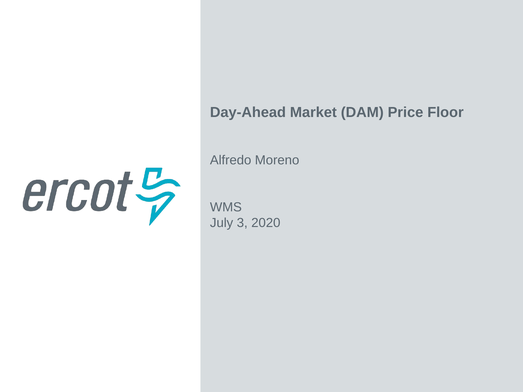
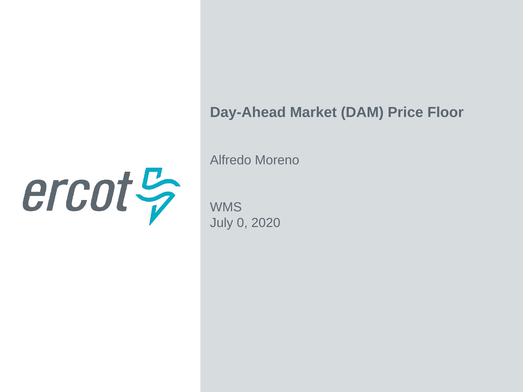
3: 3 -> 0
